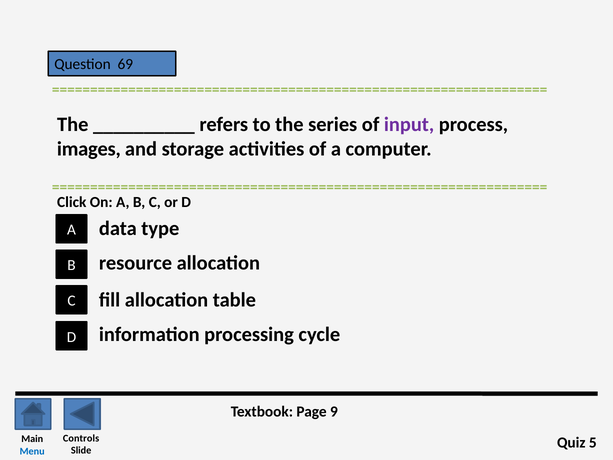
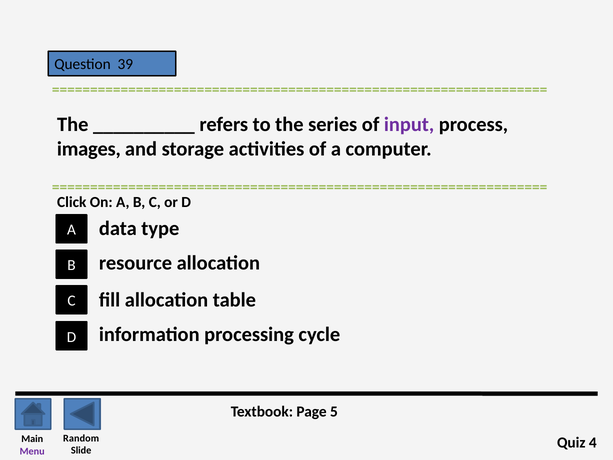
69: 69 -> 39
9: 9 -> 5
Controls: Controls -> Random
5: 5 -> 4
Menu colour: blue -> purple
